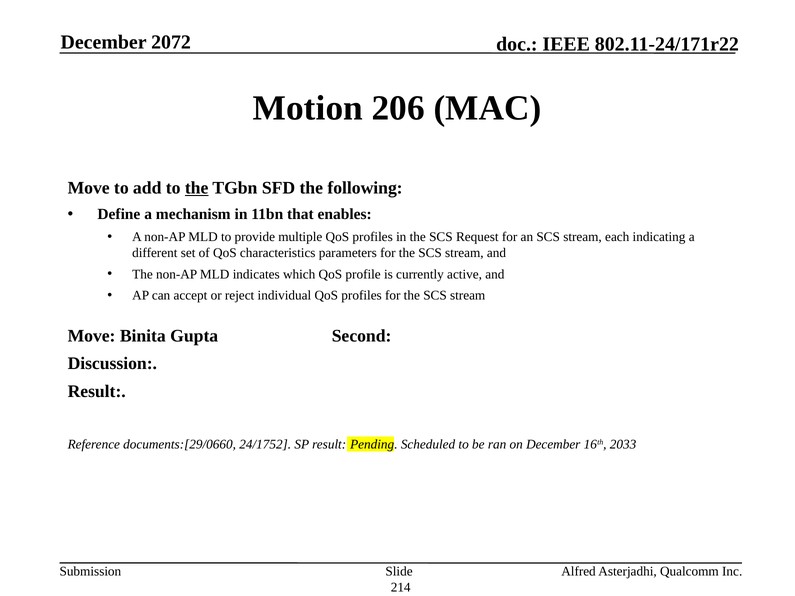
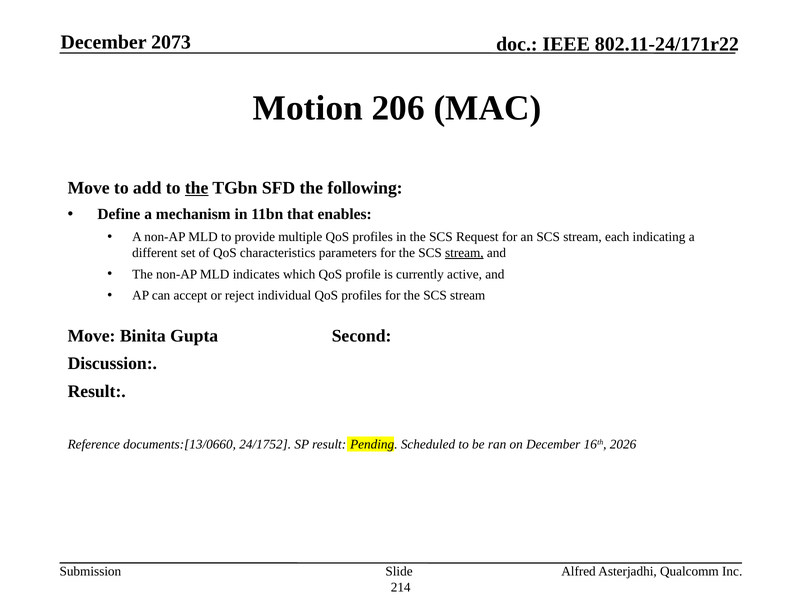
2072: 2072 -> 2073
stream at (464, 253) underline: none -> present
documents:[29/0660: documents:[29/0660 -> documents:[13/0660
2033: 2033 -> 2026
